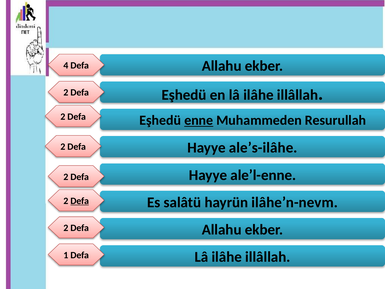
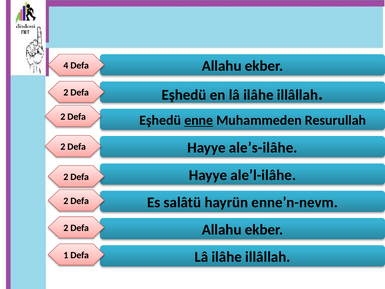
ale’l-enne: ale’l-enne -> ale’l-ilâhe
ilâhe’n-nevm: ilâhe’n-nevm -> enne’n-nevm
Defa at (80, 201) underline: present -> none
